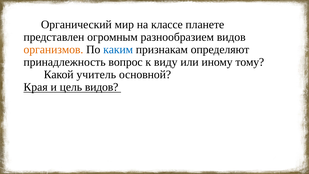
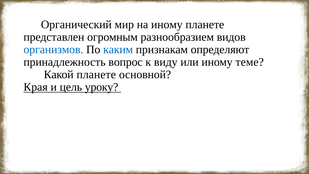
на классе: классе -> иному
организмов colour: orange -> blue
тому: тому -> теме
Какой учитель: учитель -> планете
цель видов: видов -> уроку
